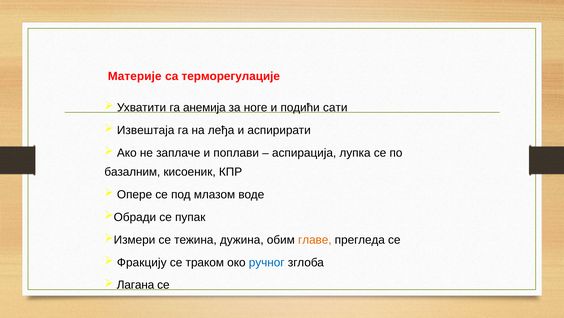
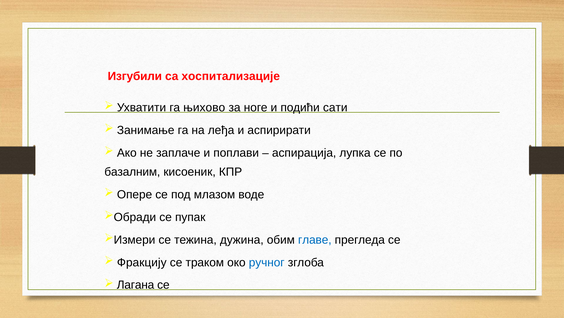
Материје: Материје -> Изгубили
терморегулације: терморегулације -> хоспитализације
анемија: анемија -> њихово
Извештаја: Извештаја -> Занимање
главе colour: orange -> blue
